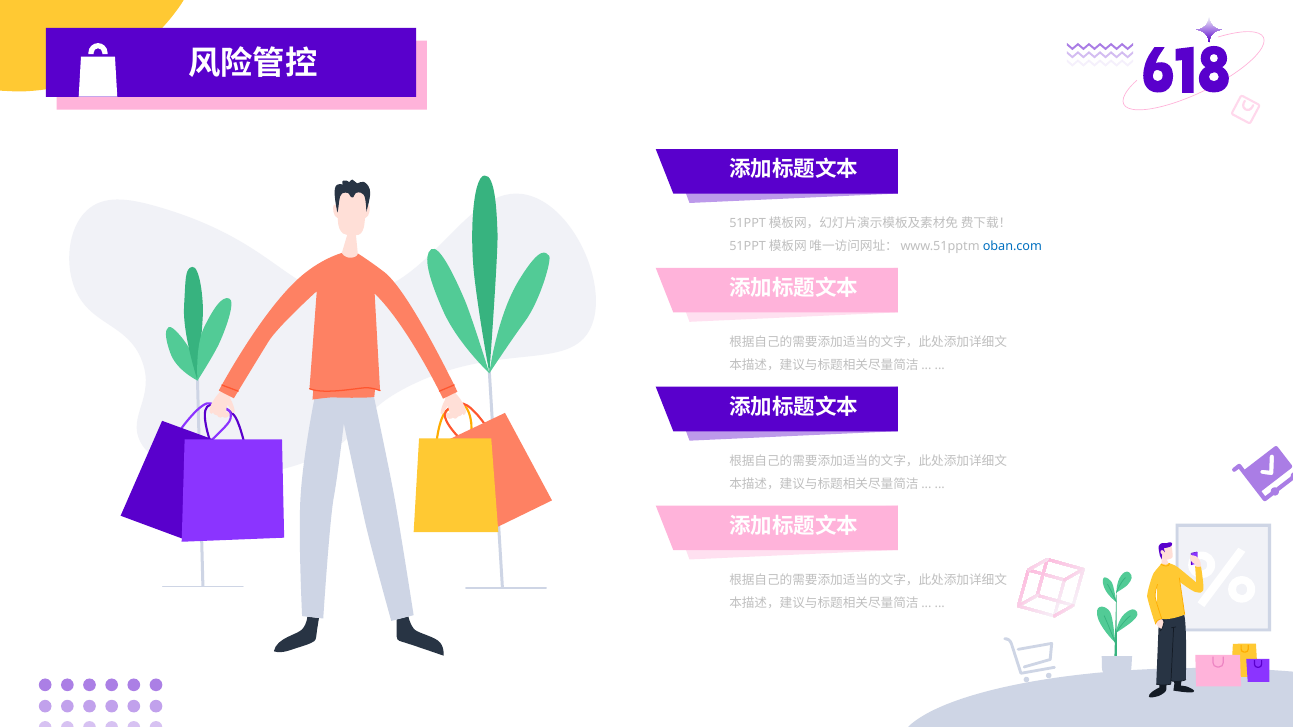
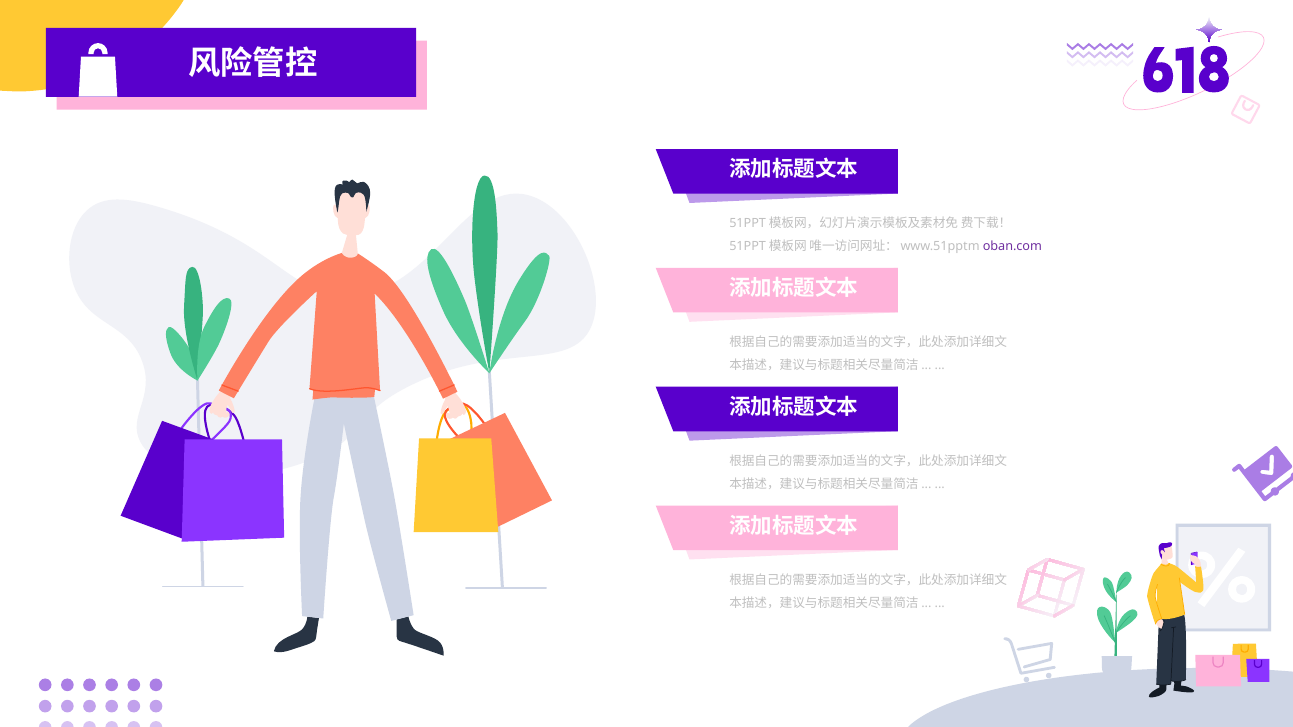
oban.com colour: blue -> purple
